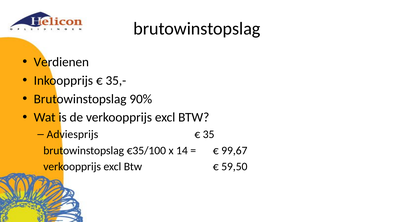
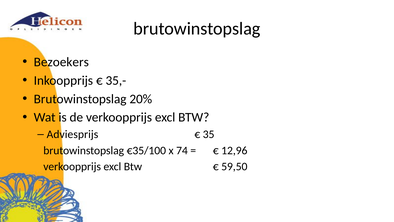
Verdienen: Verdienen -> Bezoekers
90%: 90% -> 20%
14: 14 -> 74
99,67: 99,67 -> 12,96
